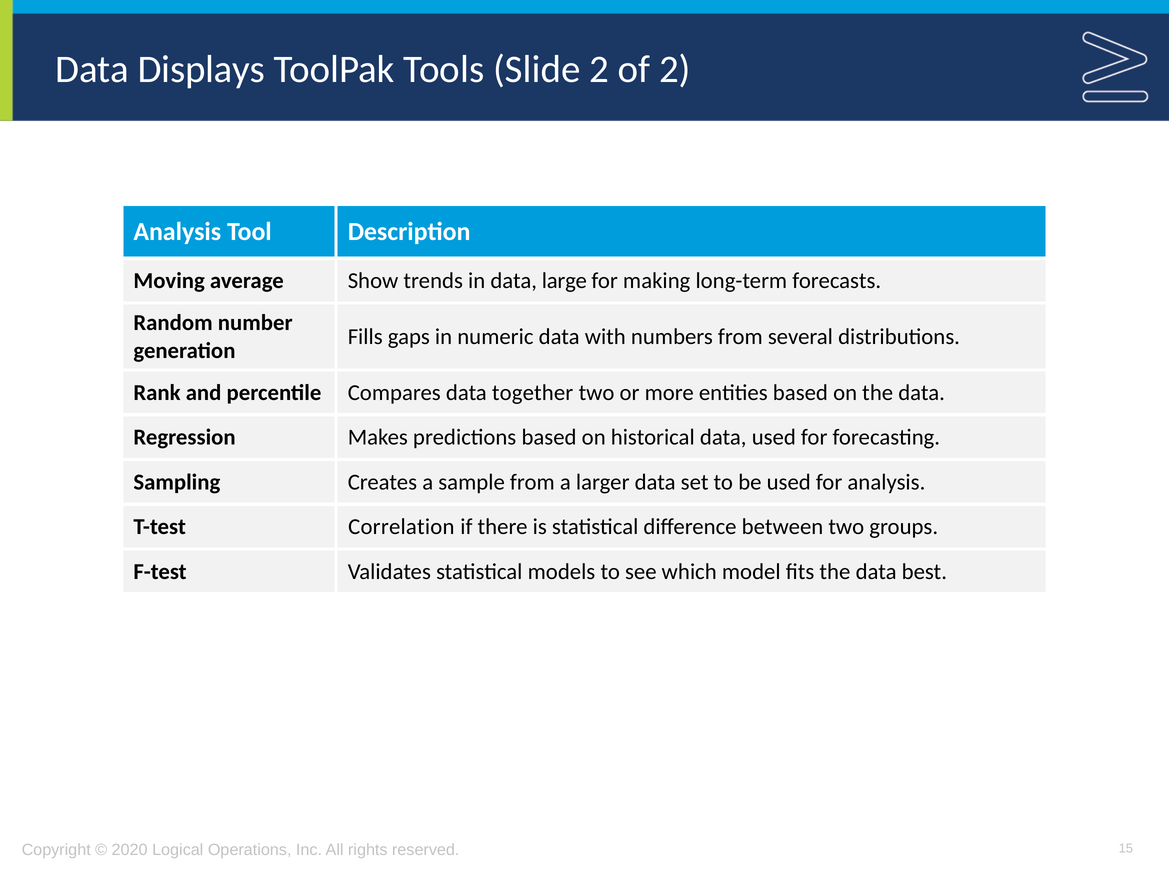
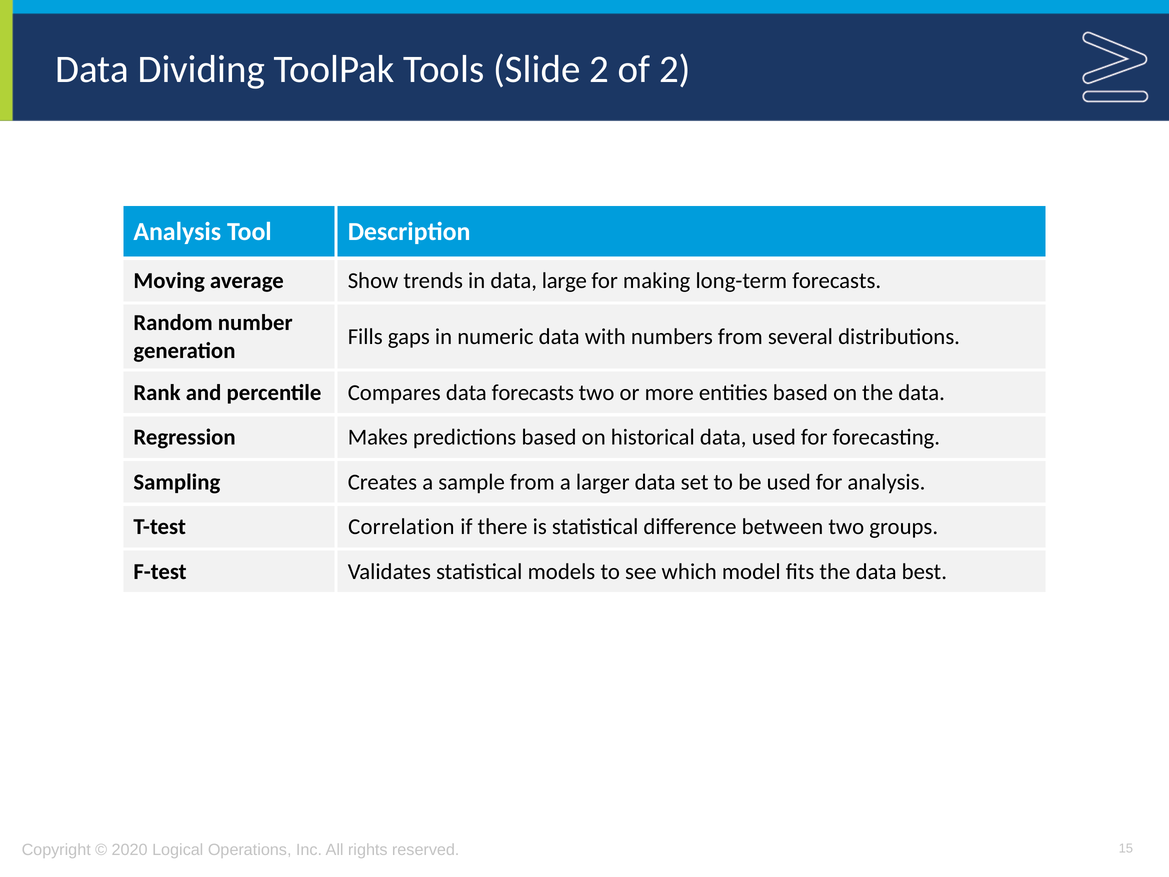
Displays: Displays -> Dividing
data together: together -> forecasts
